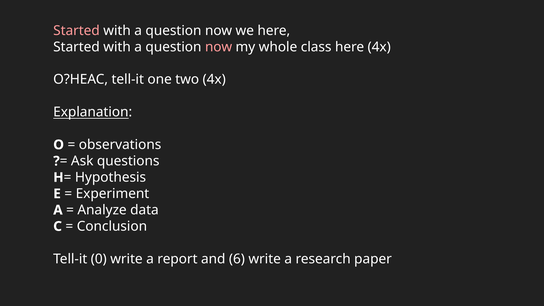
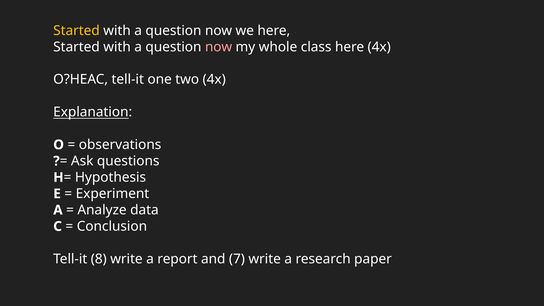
Started at (76, 31) colour: pink -> yellow
0: 0 -> 8
6: 6 -> 7
